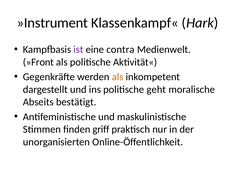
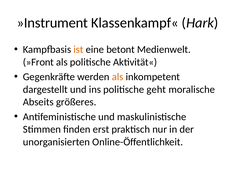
ist colour: purple -> orange
contra: contra -> betont
bestätigt: bestätigt -> größeres
griff: griff -> erst
